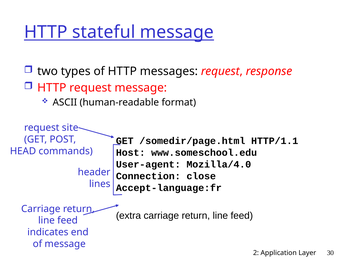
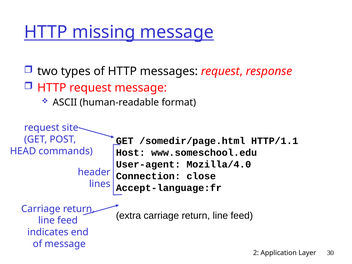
stateful: stateful -> missing
